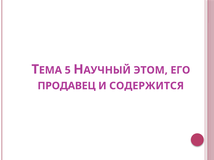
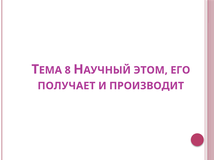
5: 5 -> 8
ПРОДАВЕЦ: ПРОДАВЕЦ -> ПОЛУЧАЕТ
СОДЕРЖИТСЯ: СОДЕРЖИТСЯ -> ПРОИЗВОДИТ
